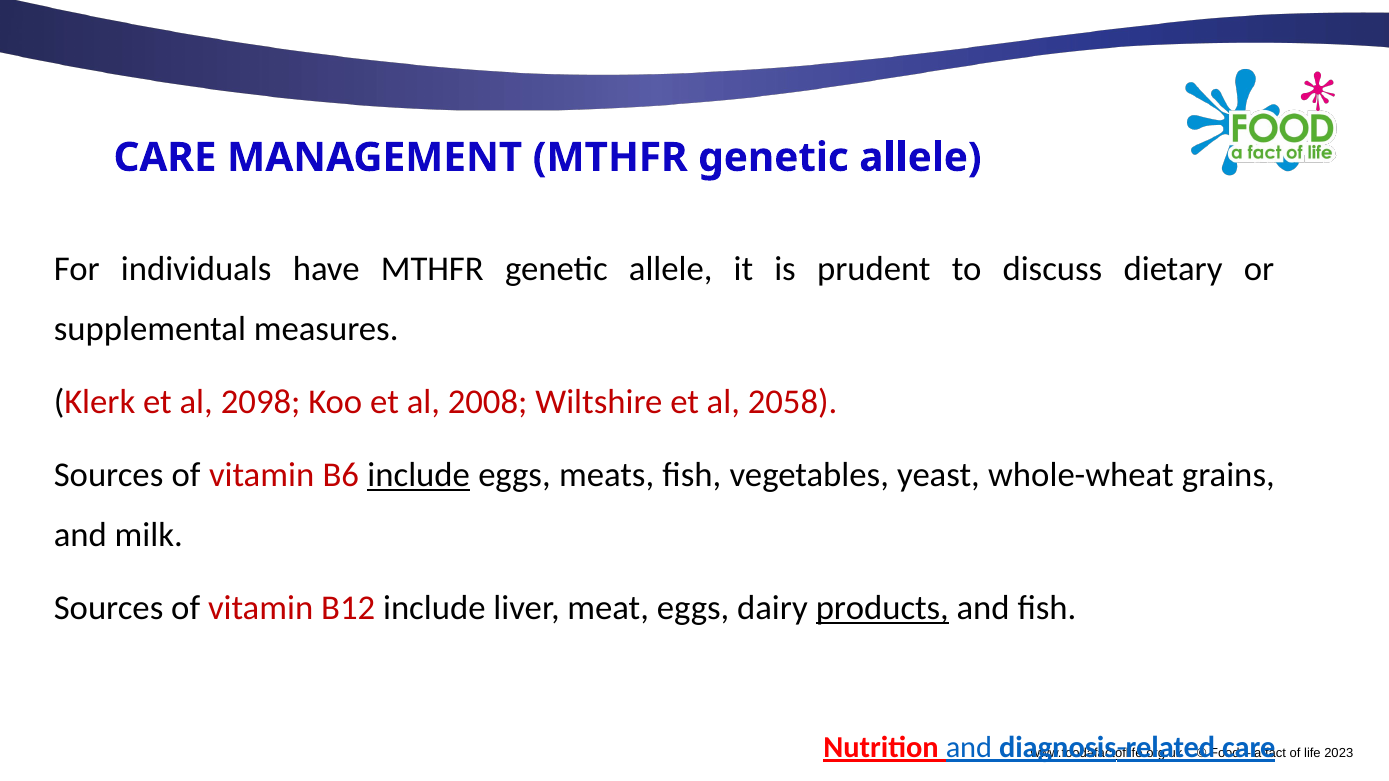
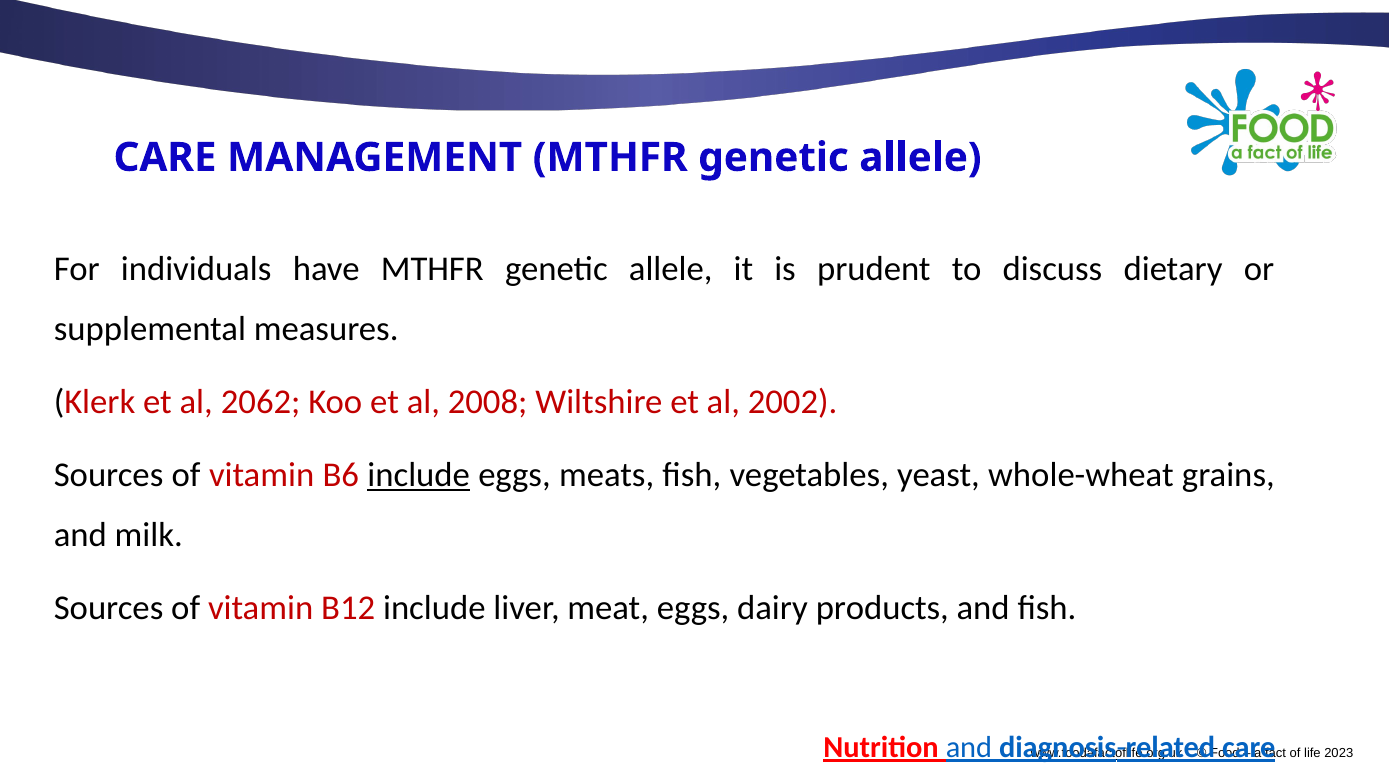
2098: 2098 -> 2062
2058: 2058 -> 2002
products underline: present -> none
